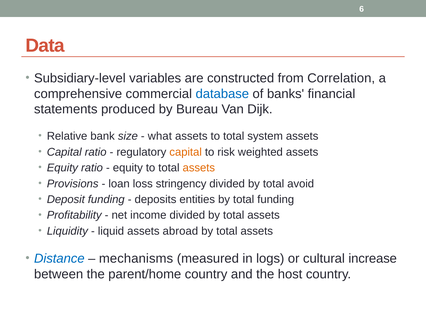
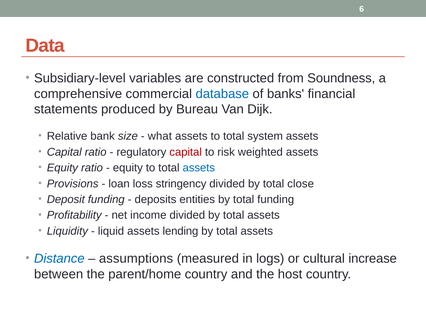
Correlation: Correlation -> Soundness
capital at (186, 152) colour: orange -> red
assets at (199, 168) colour: orange -> blue
avoid: avoid -> close
abroad: abroad -> lending
mechanisms: mechanisms -> assumptions
